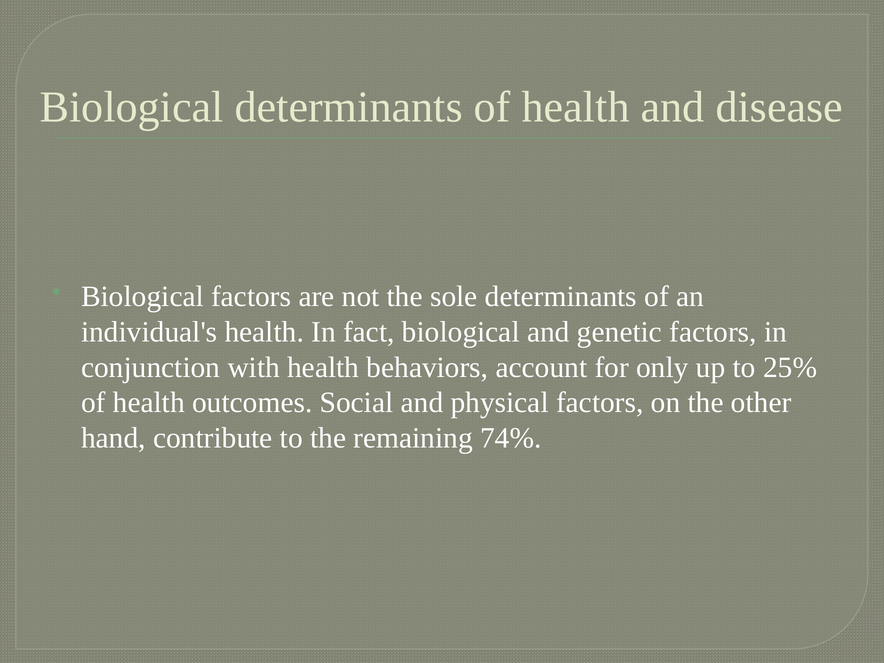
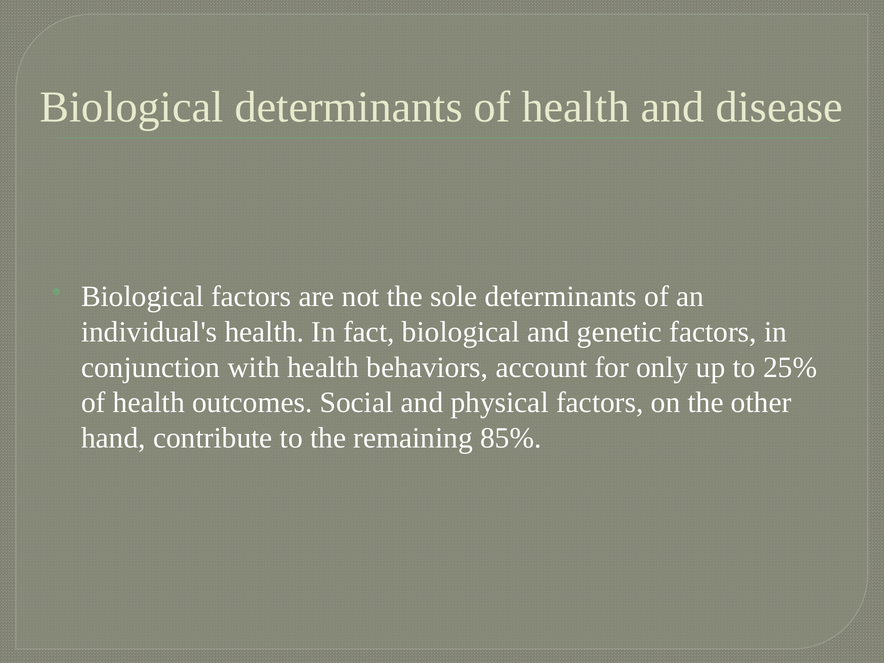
74%: 74% -> 85%
